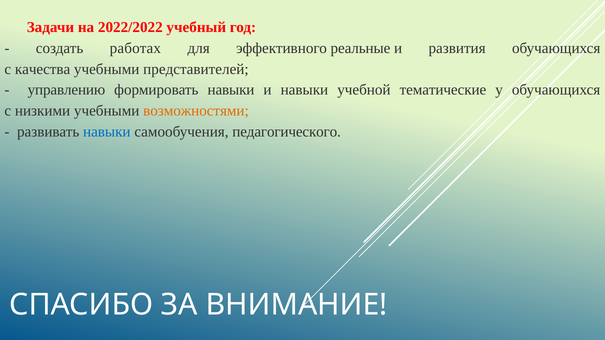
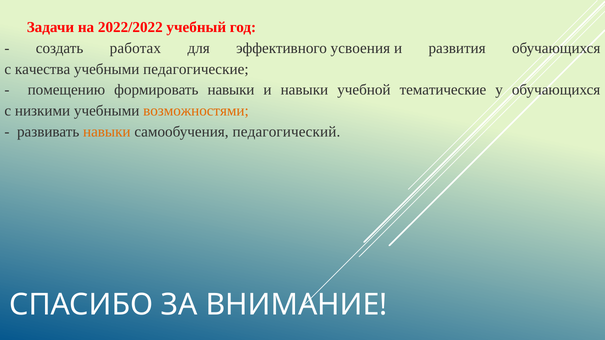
реальные: реальные -> усвоения
представителей: представителей -> педагогические
управлению: управлению -> помещению
навыки at (107, 132) colour: blue -> orange
педагогического: педагогического -> педагогический
